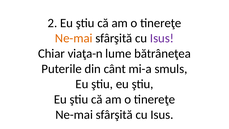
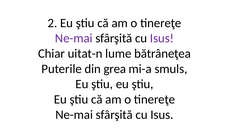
Ne-mai at (74, 38) colour: orange -> purple
viaţa-n: viaţa-n -> uitat-n
cânt: cânt -> grea
